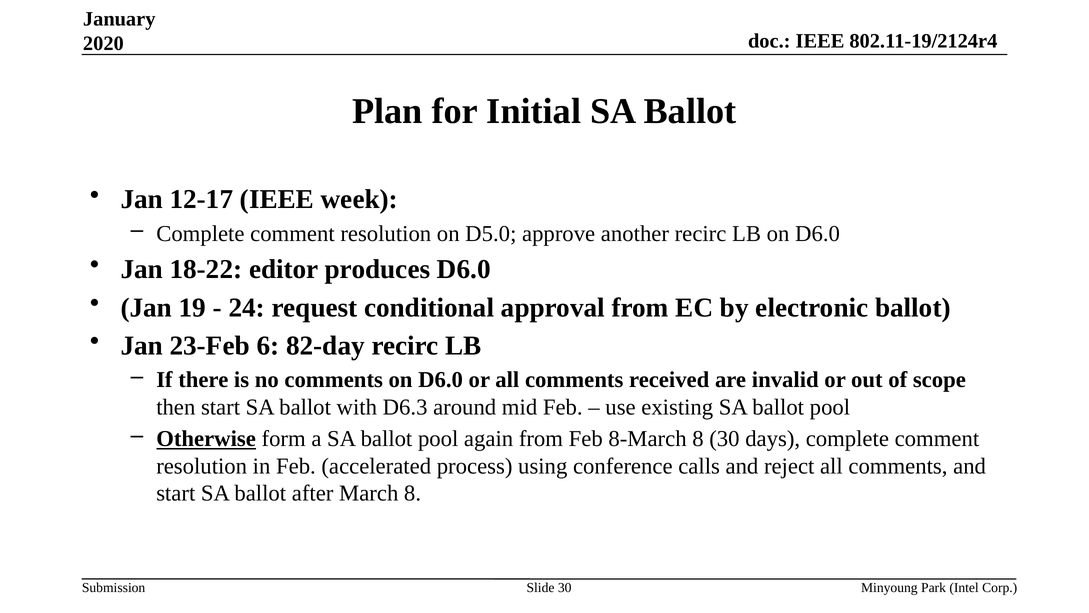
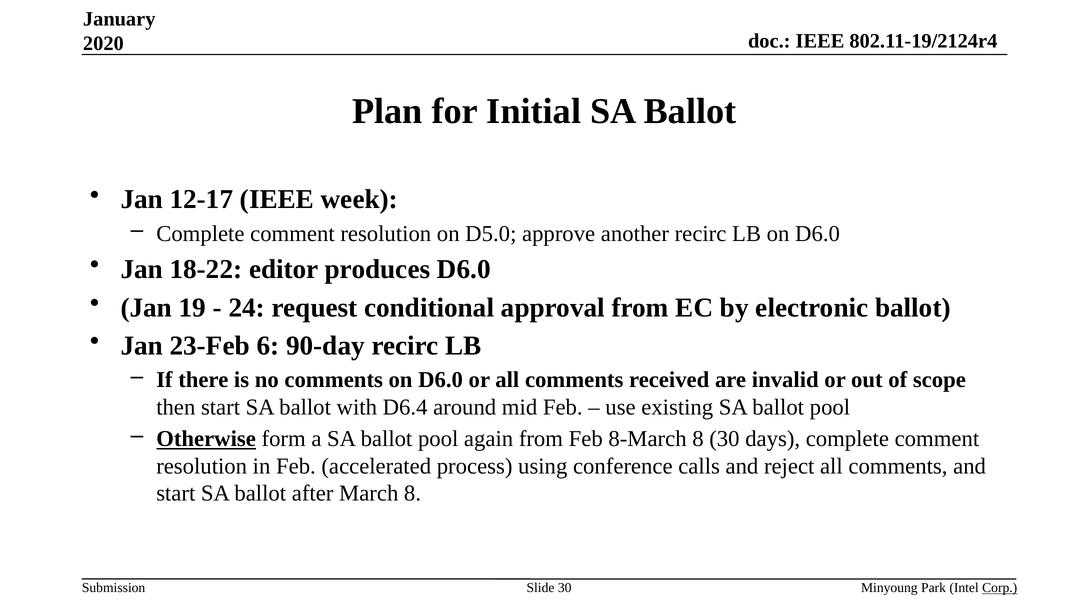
82-day: 82-day -> 90-day
D6.3: D6.3 -> D6.4
Corp underline: none -> present
